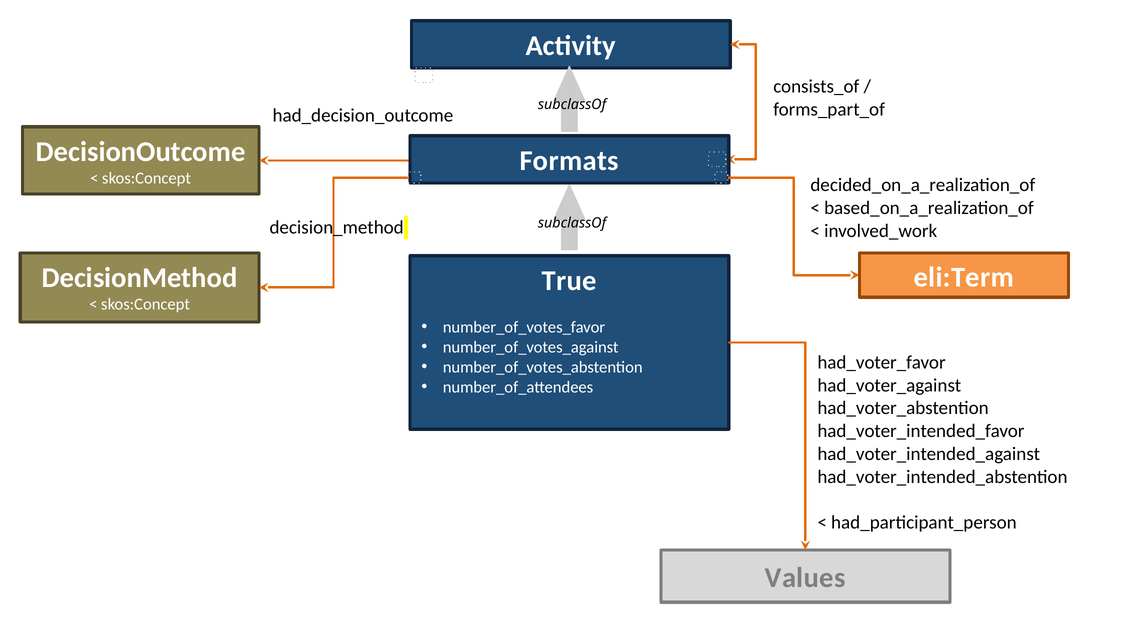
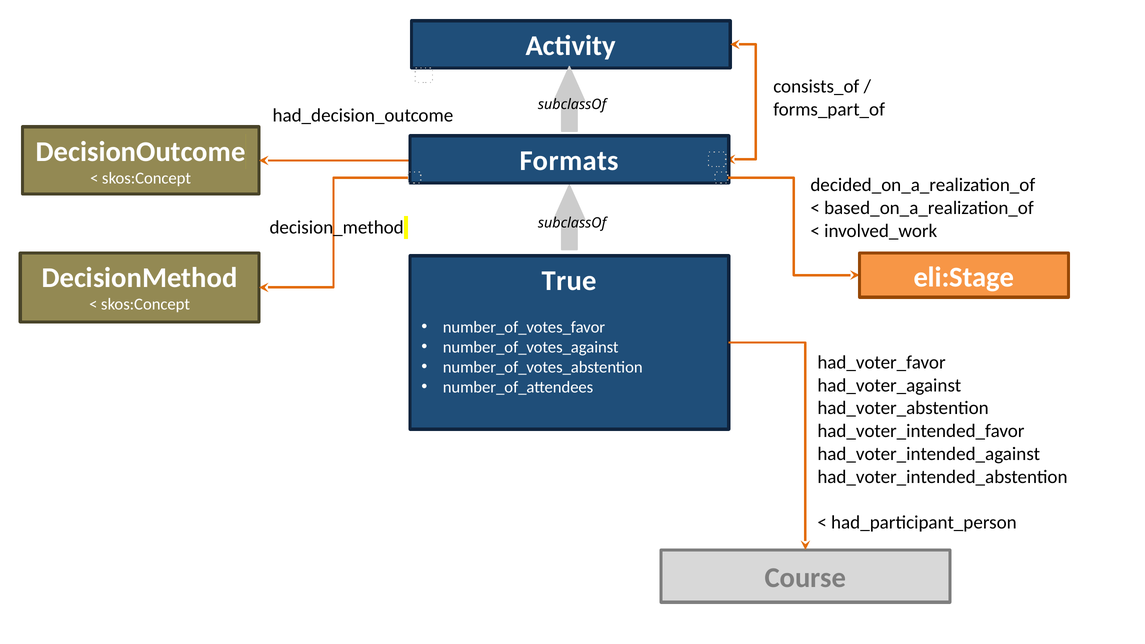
eli:Term: eli:Term -> eli:Stage
Values: Values -> Course
